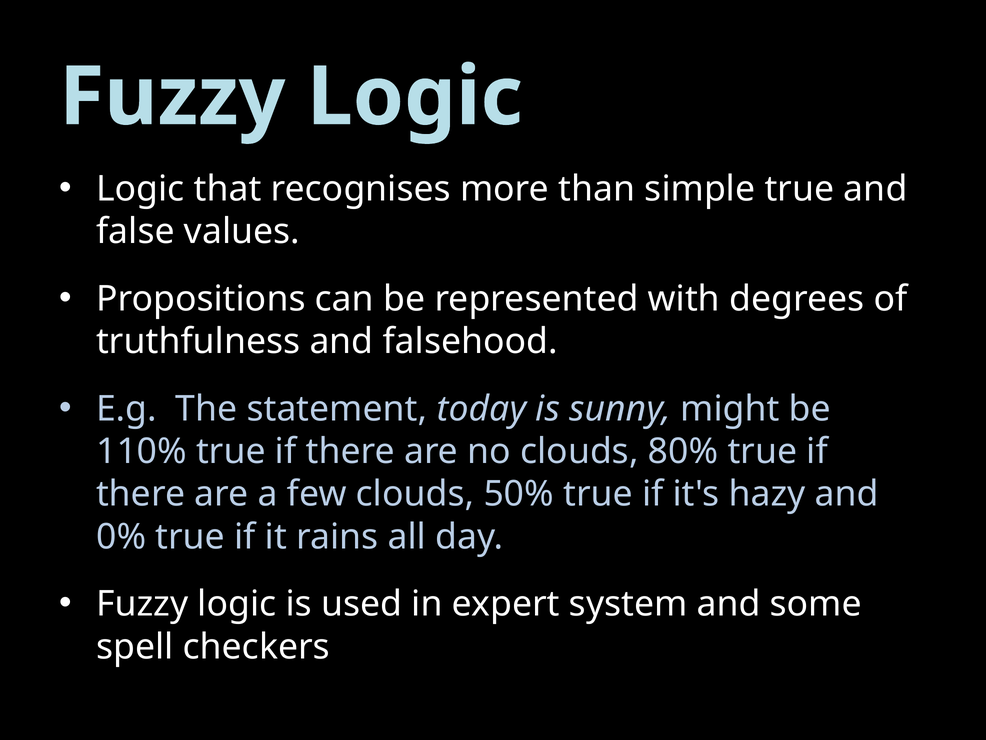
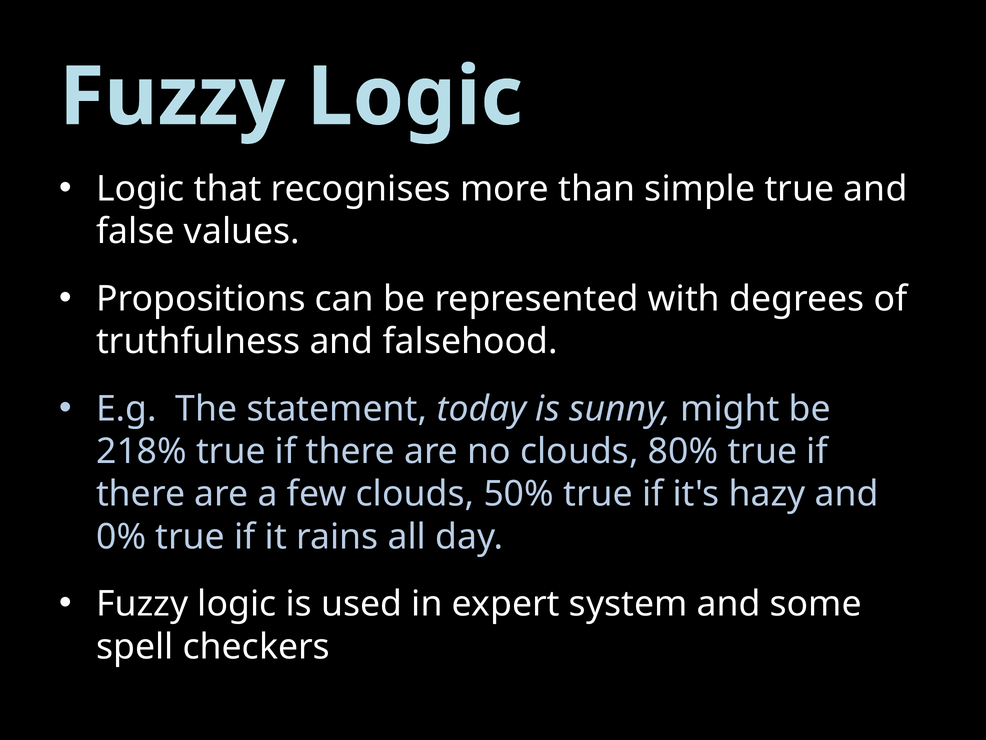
110%: 110% -> 218%
